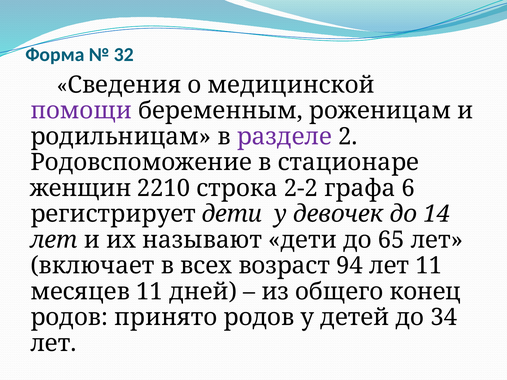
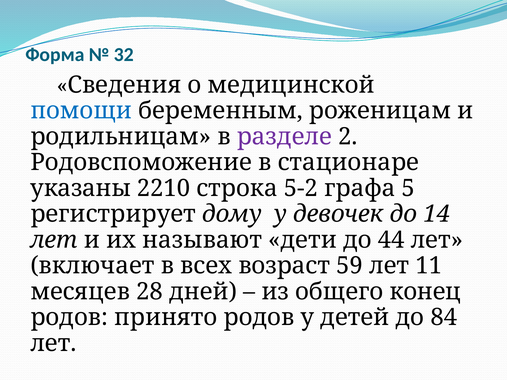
помощи colour: purple -> blue
женщин: женщин -> указаны
2-2: 2-2 -> 5-2
6: 6 -> 5
регистрирует дети: дети -> дому
65: 65 -> 44
94: 94 -> 59
месяцев 11: 11 -> 28
34: 34 -> 84
